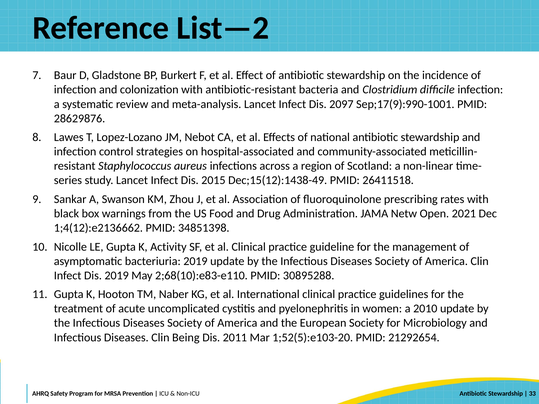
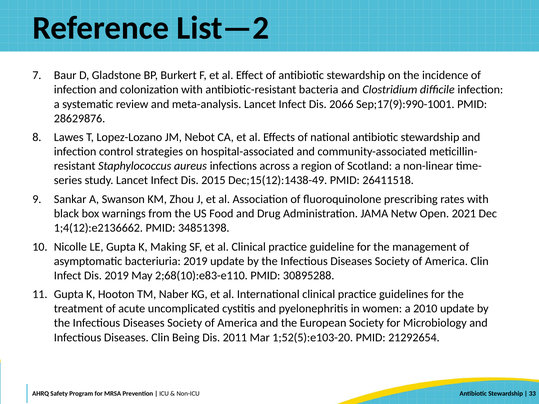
2097: 2097 -> 2066
Activity: Activity -> Making
